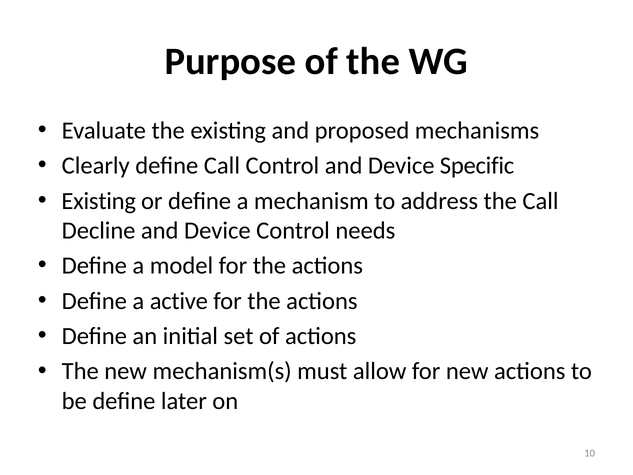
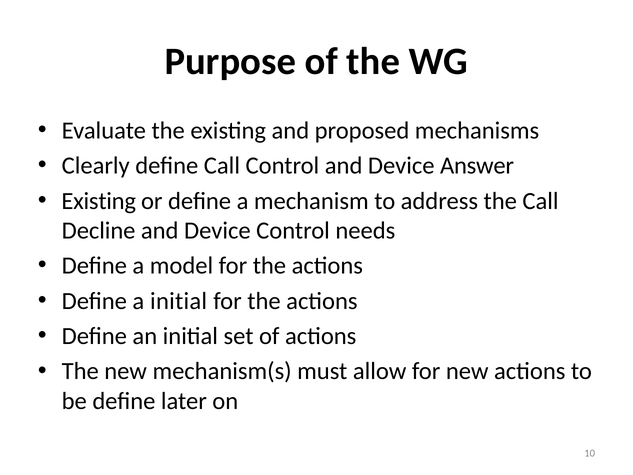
Specific: Specific -> Answer
a active: active -> initial
